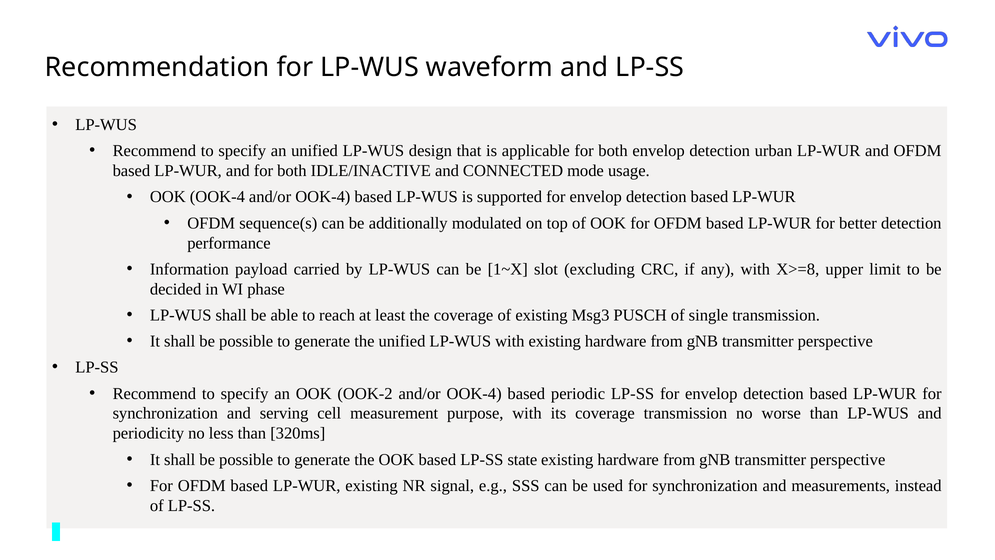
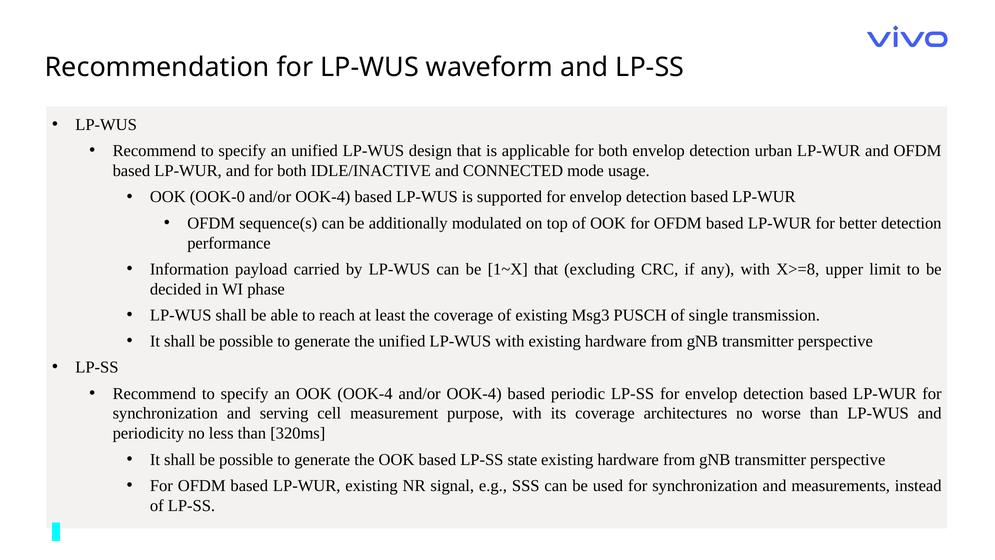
OOK OOK-4: OOK-4 -> OOK-0
1~X slot: slot -> that
OOK OOK-2: OOK-2 -> OOK-4
coverage transmission: transmission -> architectures
